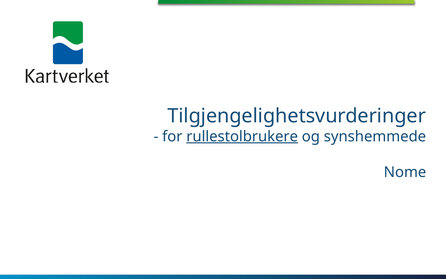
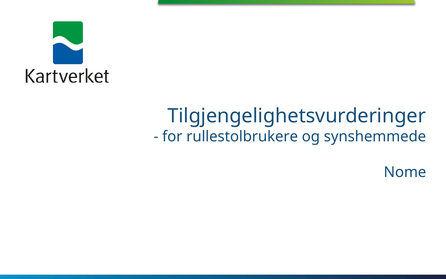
rullestolbrukere underline: present -> none
